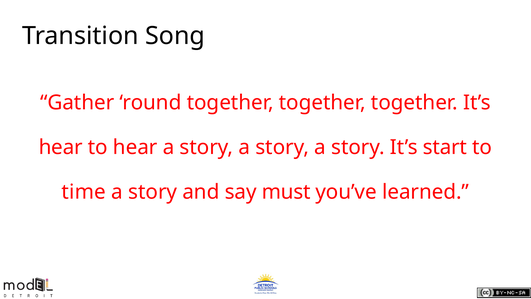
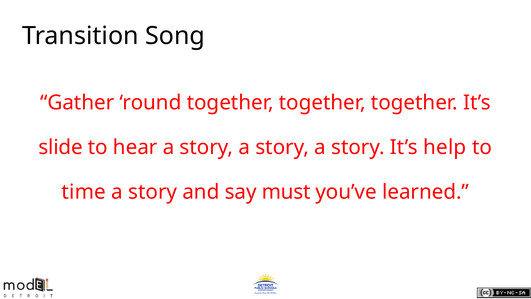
hear at (61, 147): hear -> slide
start: start -> help
